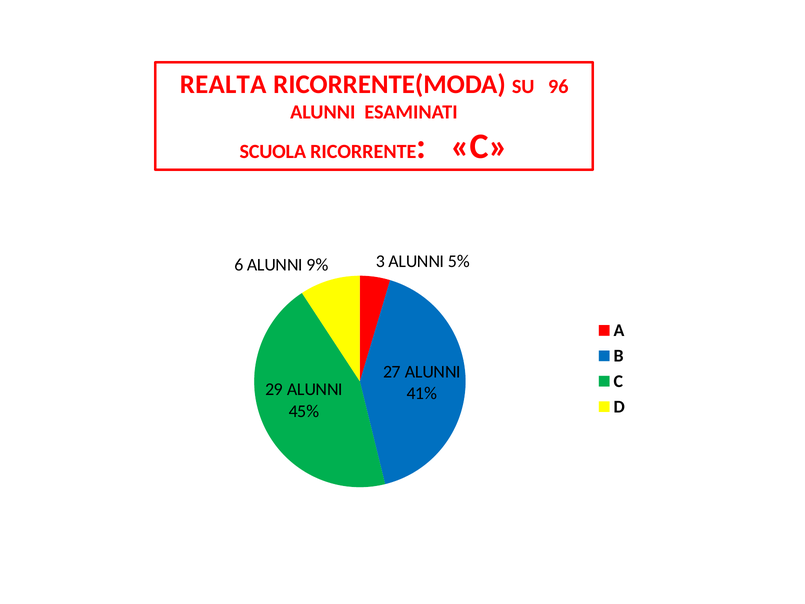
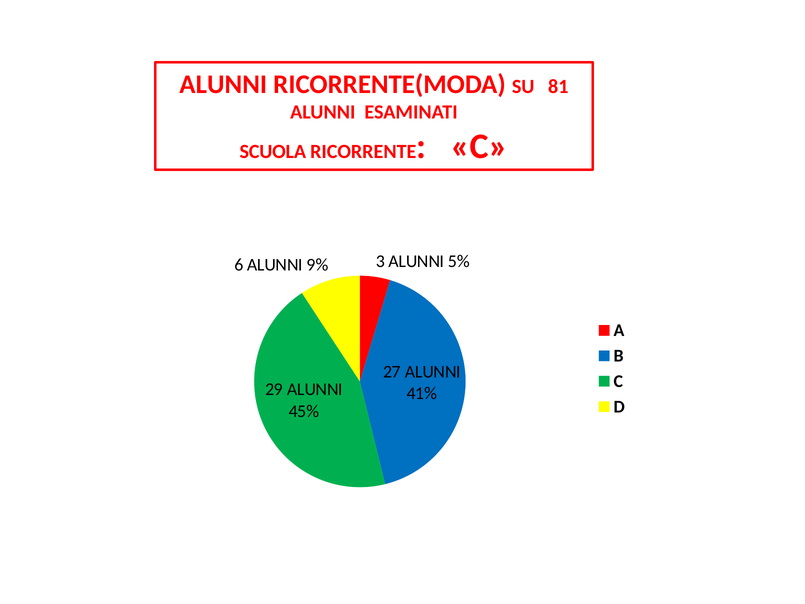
REALTA at (223, 84): REALTA -> ALUNNI
96: 96 -> 81
